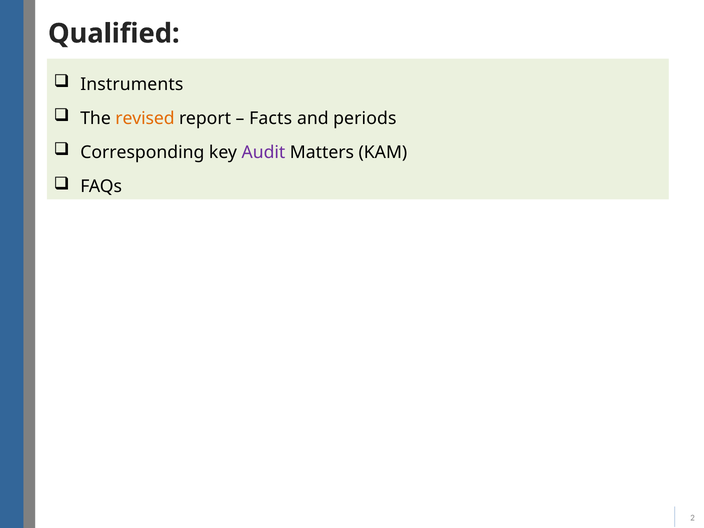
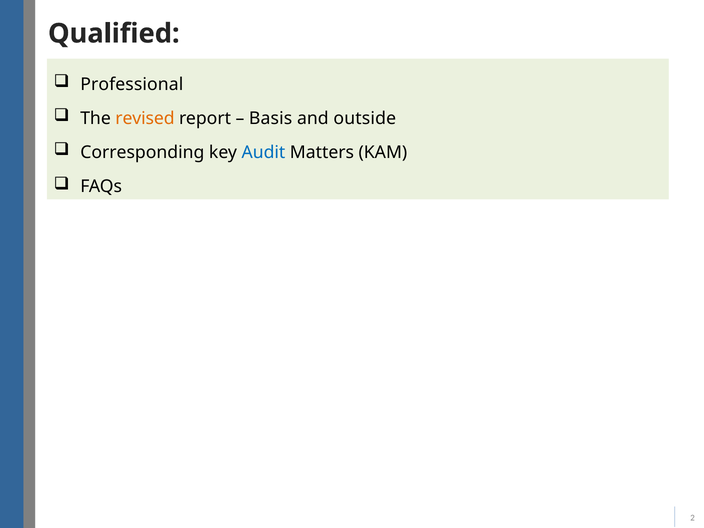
Instruments: Instruments -> Professional
Facts: Facts -> Basis
periods: periods -> outside
Audit colour: purple -> blue
